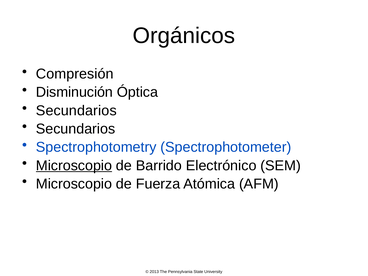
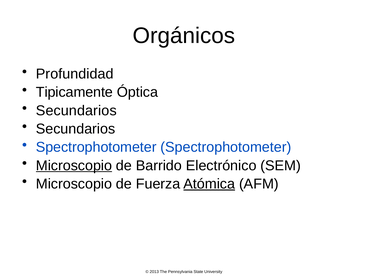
Compresión: Compresión -> Profundidad
Disminución: Disminución -> Tipicamente
Spectrophotometry at (96, 147): Spectrophotometry -> Spectrophotometer
Atómica underline: none -> present
